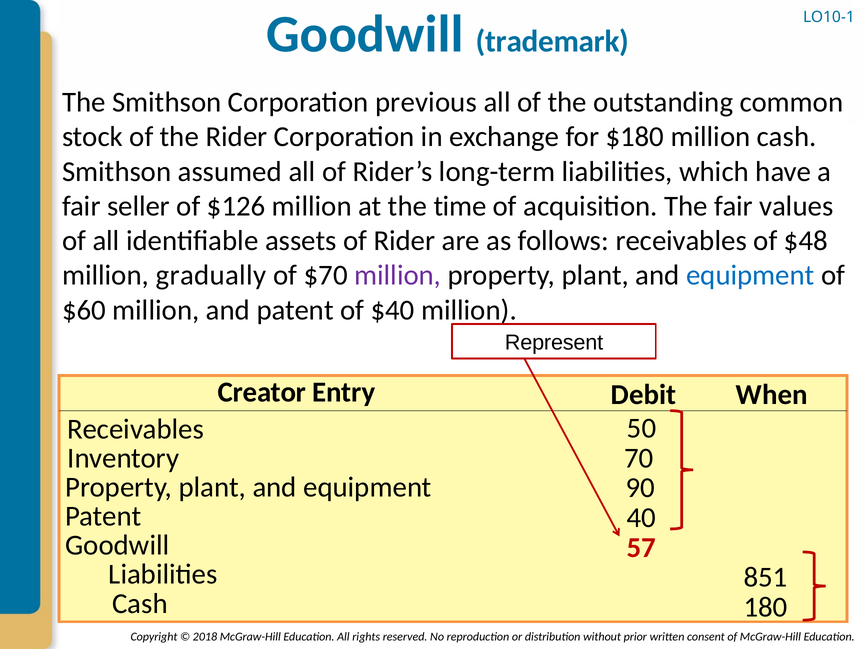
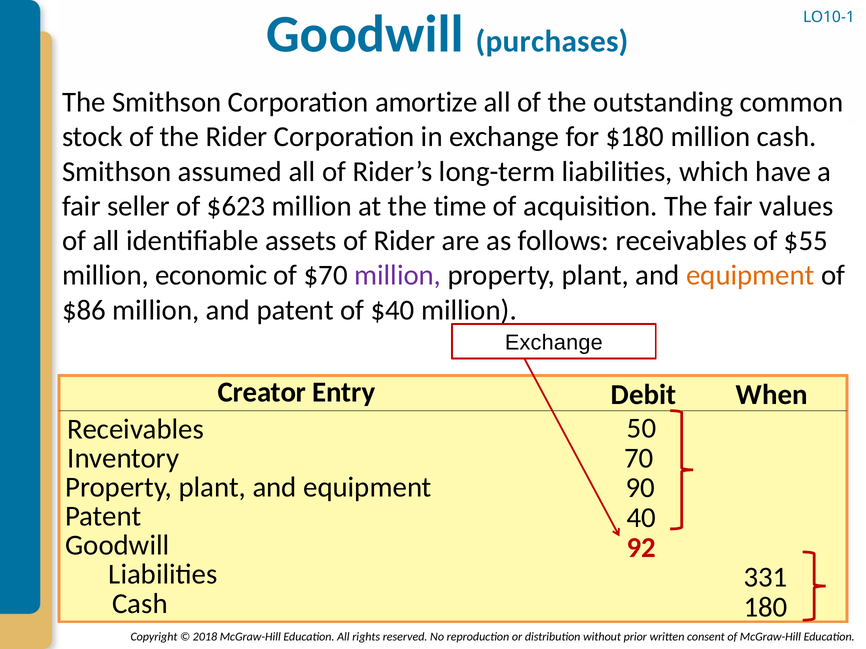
trademark: trademark -> purchases
previous: previous -> amortize
$126: $126 -> $623
$48: $48 -> $55
gradually: gradually -> economic
equipment at (750, 276) colour: blue -> orange
$60: $60 -> $86
Represent at (554, 343): Represent -> Exchange
57: 57 -> 92
851: 851 -> 331
